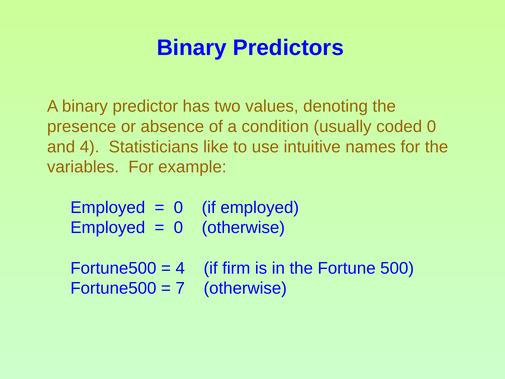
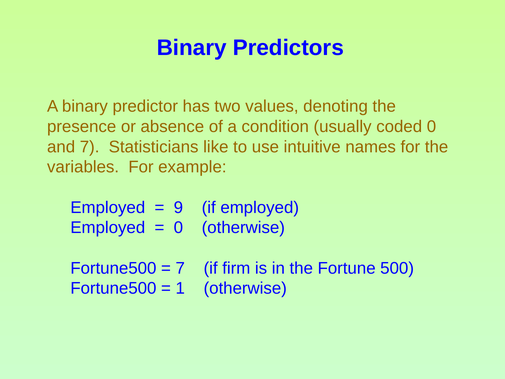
and 4: 4 -> 7
0 at (178, 207): 0 -> 9
4 at (180, 268): 4 -> 7
7: 7 -> 1
